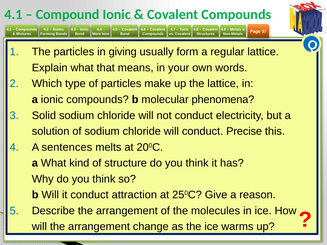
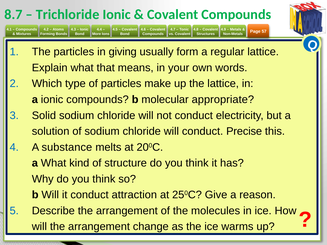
4.1 at (13, 15): 4.1 -> 8.7
Compound: Compound -> Trichloride
phenomena: phenomena -> appropriate
sentences: sentences -> substance
